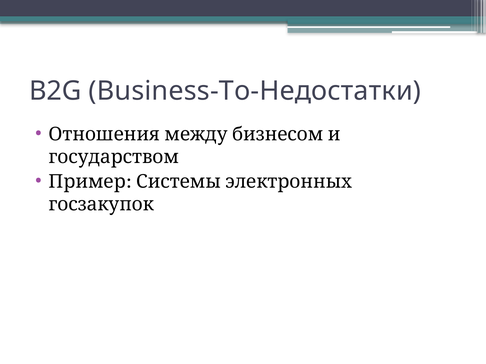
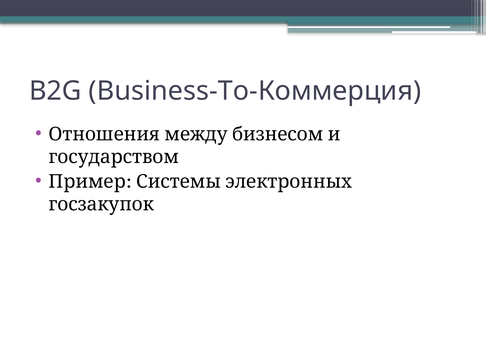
Business-To-Недостатки: Business-To-Недостатки -> Business-To-Коммерция
